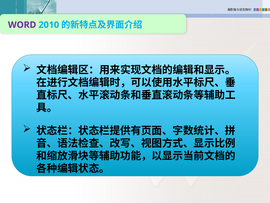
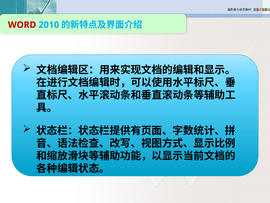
WORD colour: purple -> red
